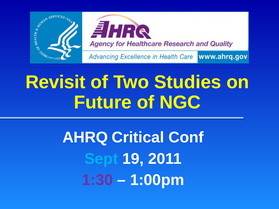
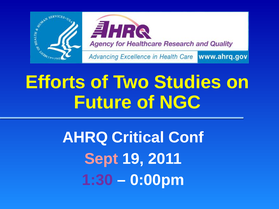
Revisit: Revisit -> Efforts
Sept colour: light blue -> pink
1:00pm: 1:00pm -> 0:00pm
